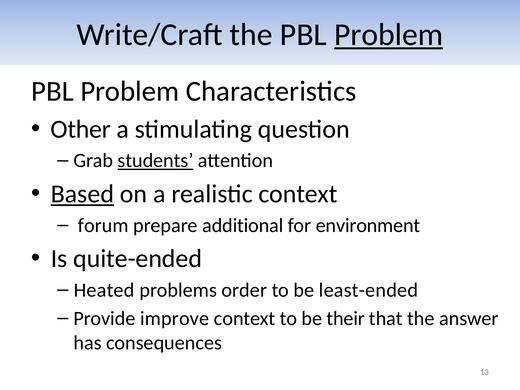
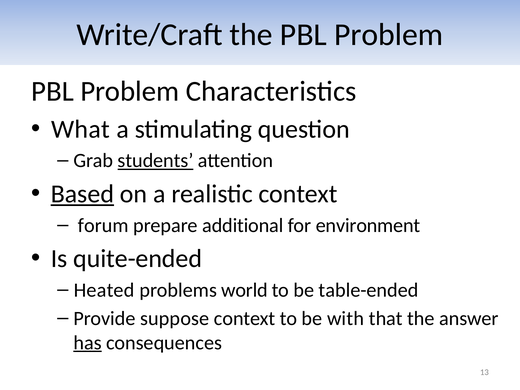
Problem at (389, 35) underline: present -> none
Other: Other -> What
order: order -> world
least-ended: least-ended -> table-ended
improve: improve -> suppose
their: their -> with
has underline: none -> present
